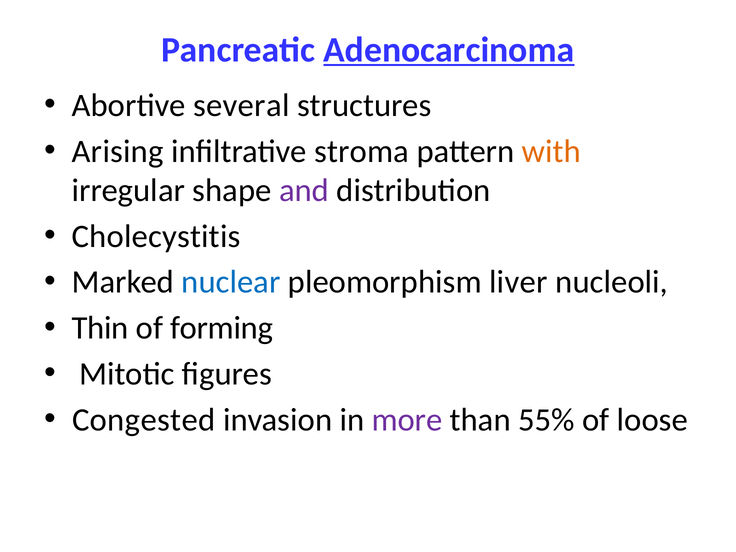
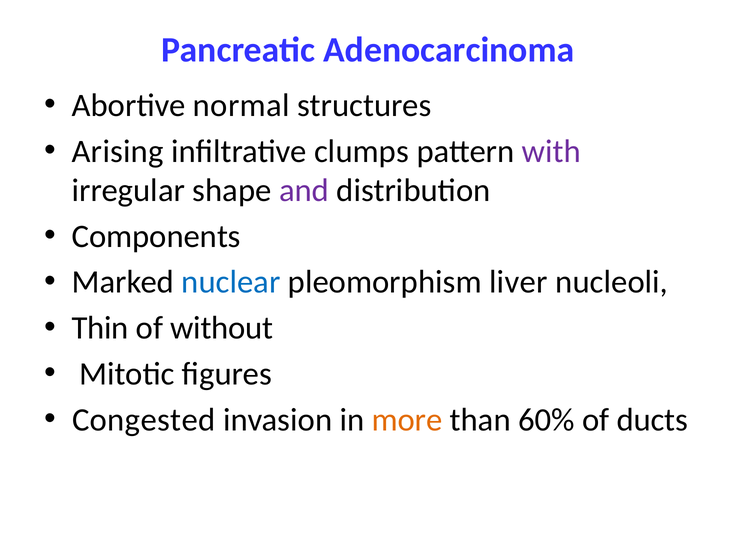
Adenocarcinoma underline: present -> none
several: several -> normal
stroma: stroma -> clumps
with colour: orange -> purple
Cholecystitis: Cholecystitis -> Components
forming: forming -> without
more colour: purple -> orange
55%: 55% -> 60%
loose: loose -> ducts
